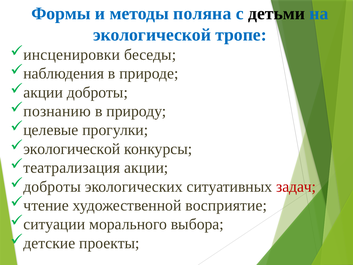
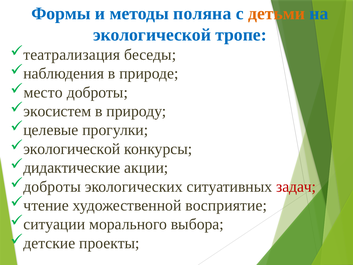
детьми colour: black -> orange
инсценировки: инсценировки -> театрализация
акции at (43, 92): акции -> место
познанию: познанию -> экосистем
театрализация: театрализация -> дидактические
